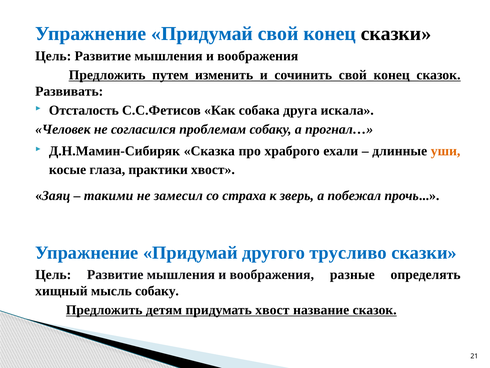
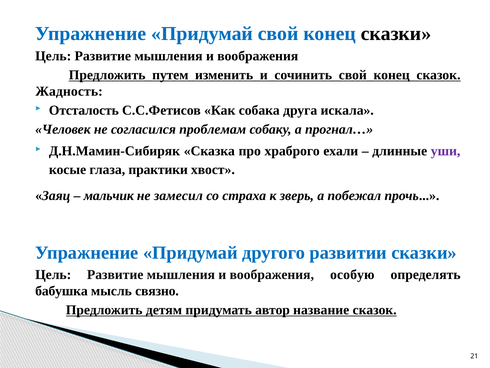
Развивать: Развивать -> Жадность
уши colour: orange -> purple
такими: такими -> мальчик
трусливо: трусливо -> развитии
разные: разные -> особую
хищный: хищный -> бабушка
мысль собаку: собаку -> связно
придумать хвост: хвост -> автор
